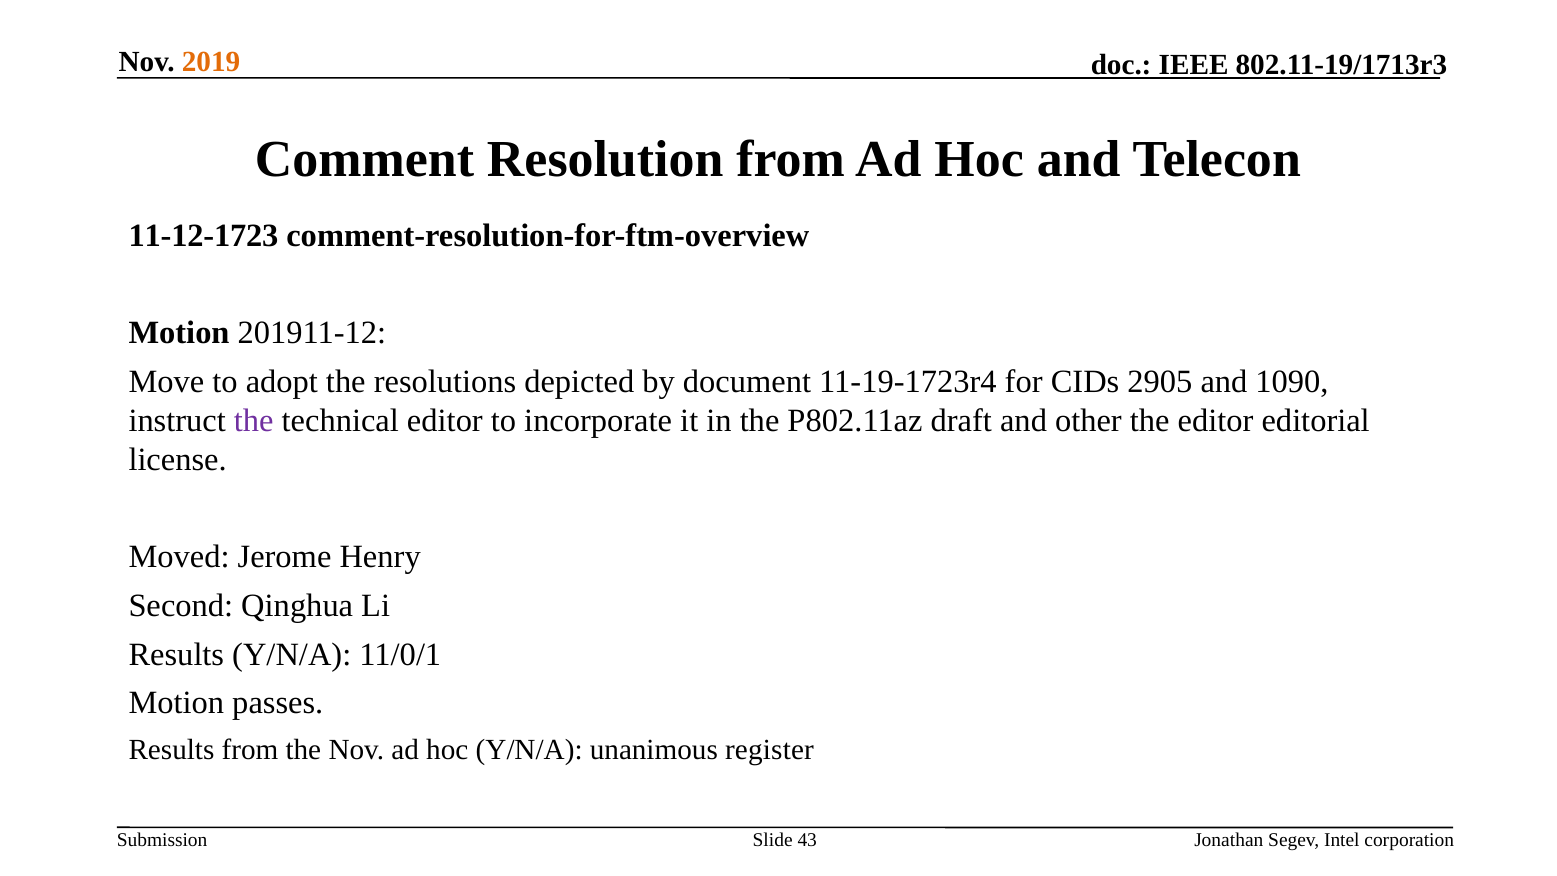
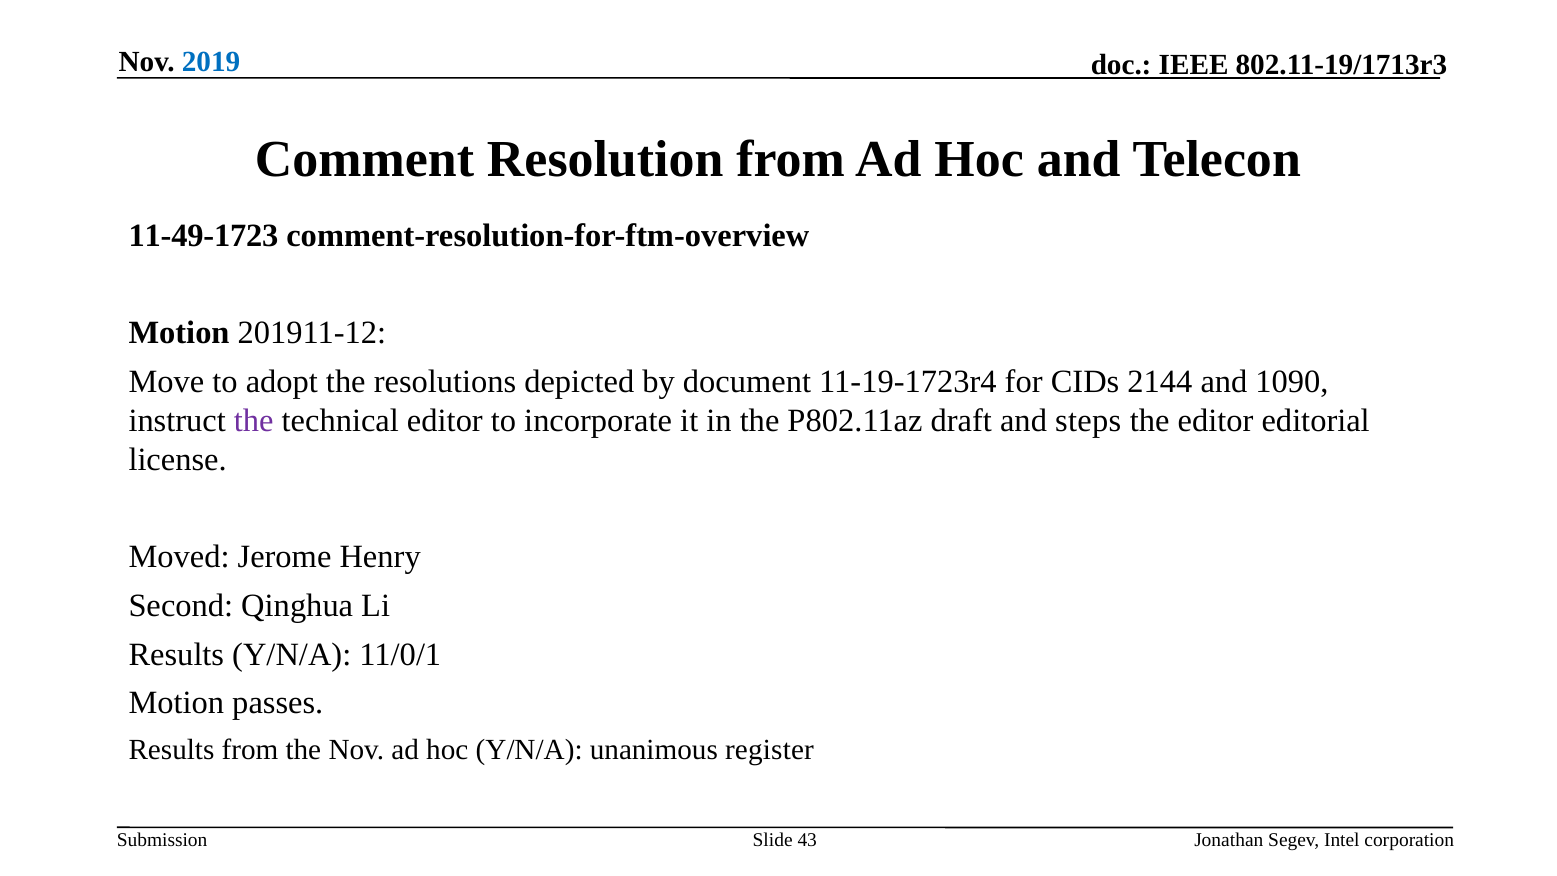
2019 colour: orange -> blue
11-12-1723: 11-12-1723 -> 11-49-1723
2905: 2905 -> 2144
other: other -> steps
